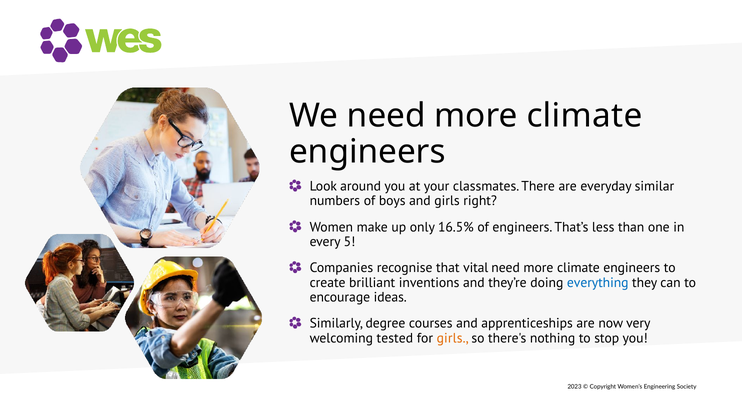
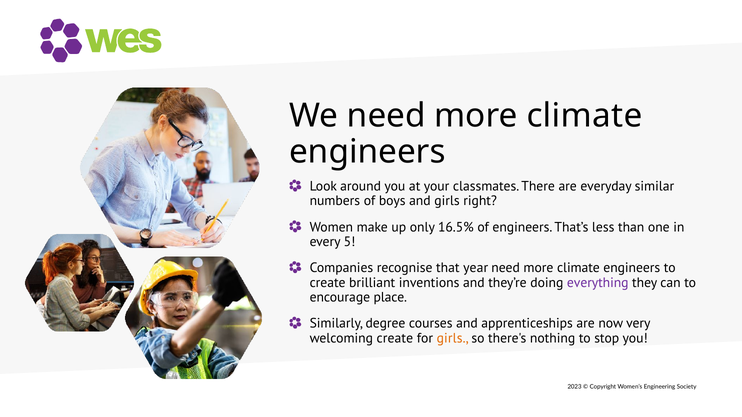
vital: vital -> year
everything colour: blue -> purple
ideas: ideas -> place
welcoming tested: tested -> create
